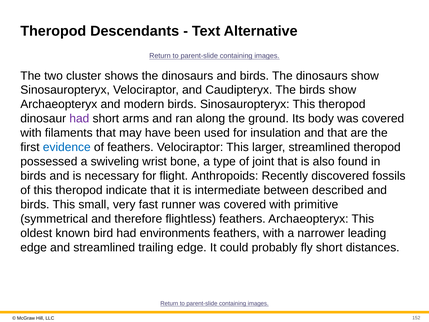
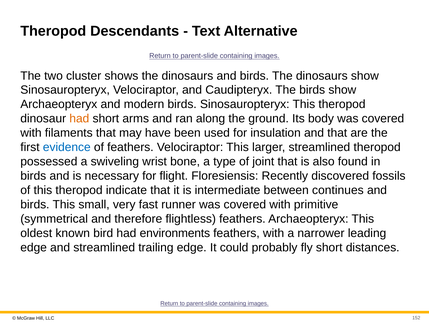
had at (79, 119) colour: purple -> orange
Anthropoids: Anthropoids -> Floresiensis
described: described -> continues
